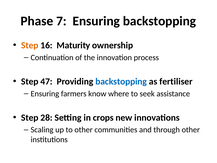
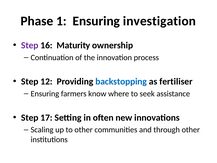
7: 7 -> 1
Ensuring backstopping: backstopping -> investigation
Step at (30, 45) colour: orange -> purple
47: 47 -> 12
28: 28 -> 17
crops: crops -> often
